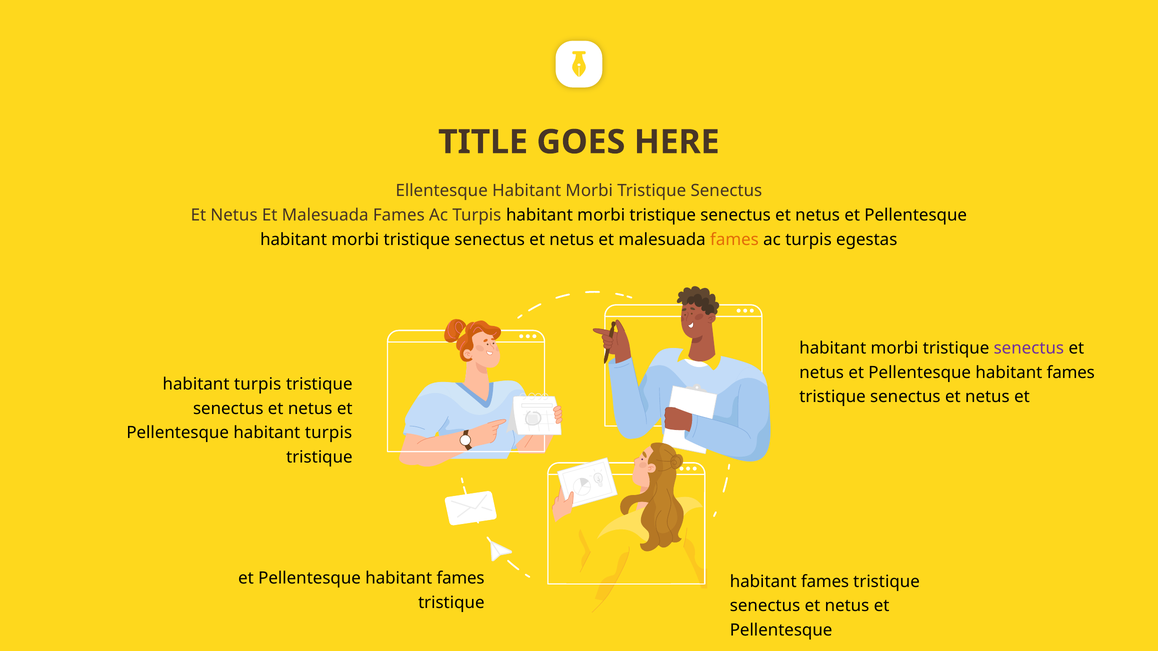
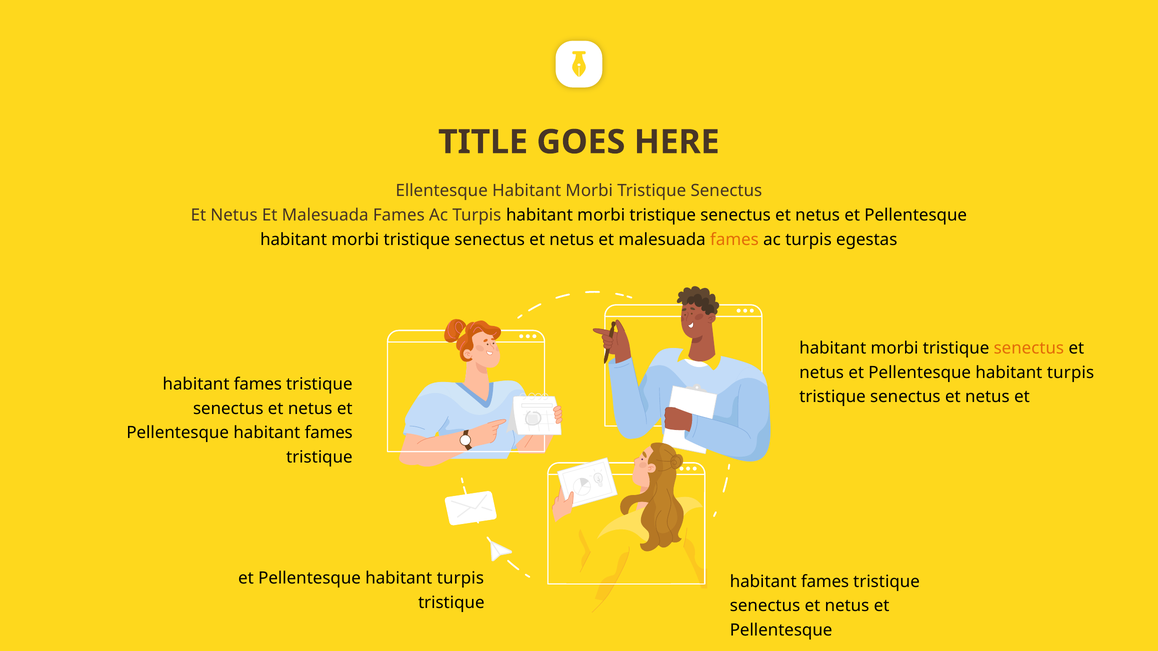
senectus at (1029, 348) colour: purple -> orange
fames at (1071, 373): fames -> turpis
turpis at (258, 385): turpis -> fames
Pellentesque habitant turpis: turpis -> fames
fames at (461, 579): fames -> turpis
